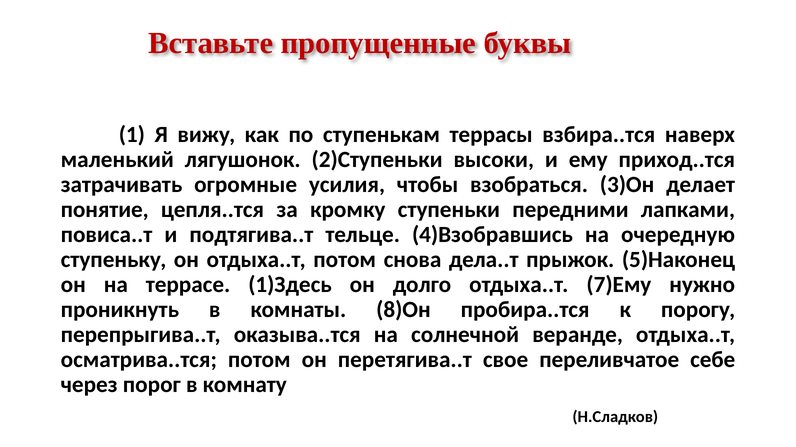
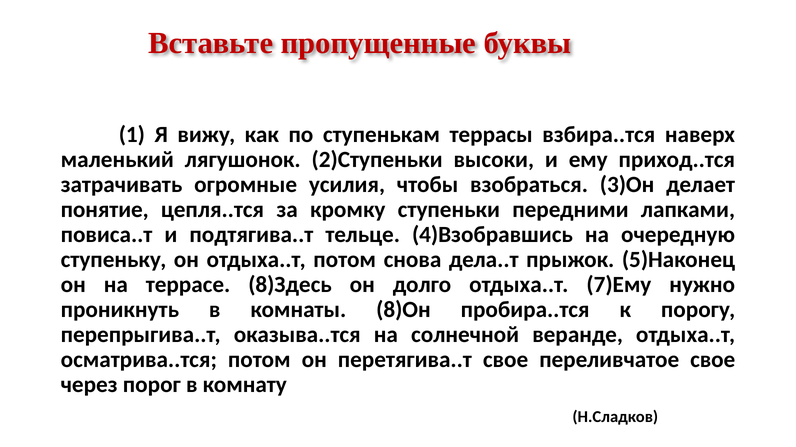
1)Здесь: 1)Здесь -> 8)Здесь
переливчатое себе: себе -> свое
